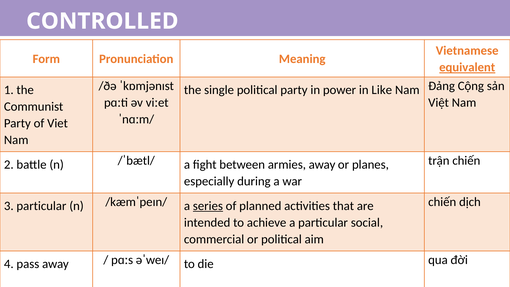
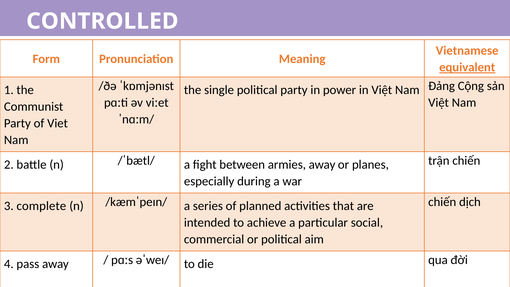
in Like: Like -> Việt
3 particular: particular -> complete
series underline: present -> none
